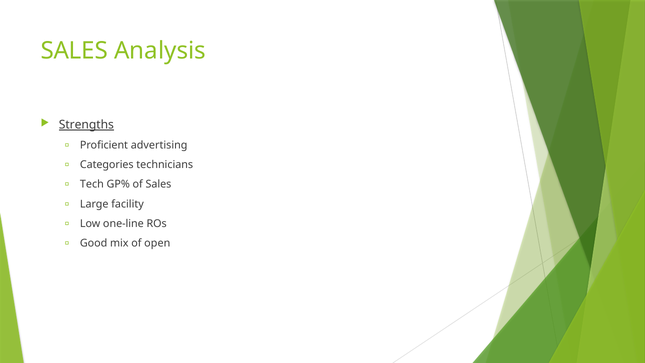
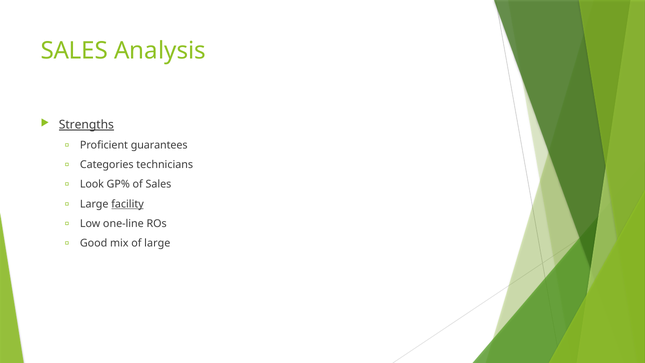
advertising: advertising -> guarantees
Tech: Tech -> Look
facility underline: none -> present
of open: open -> large
